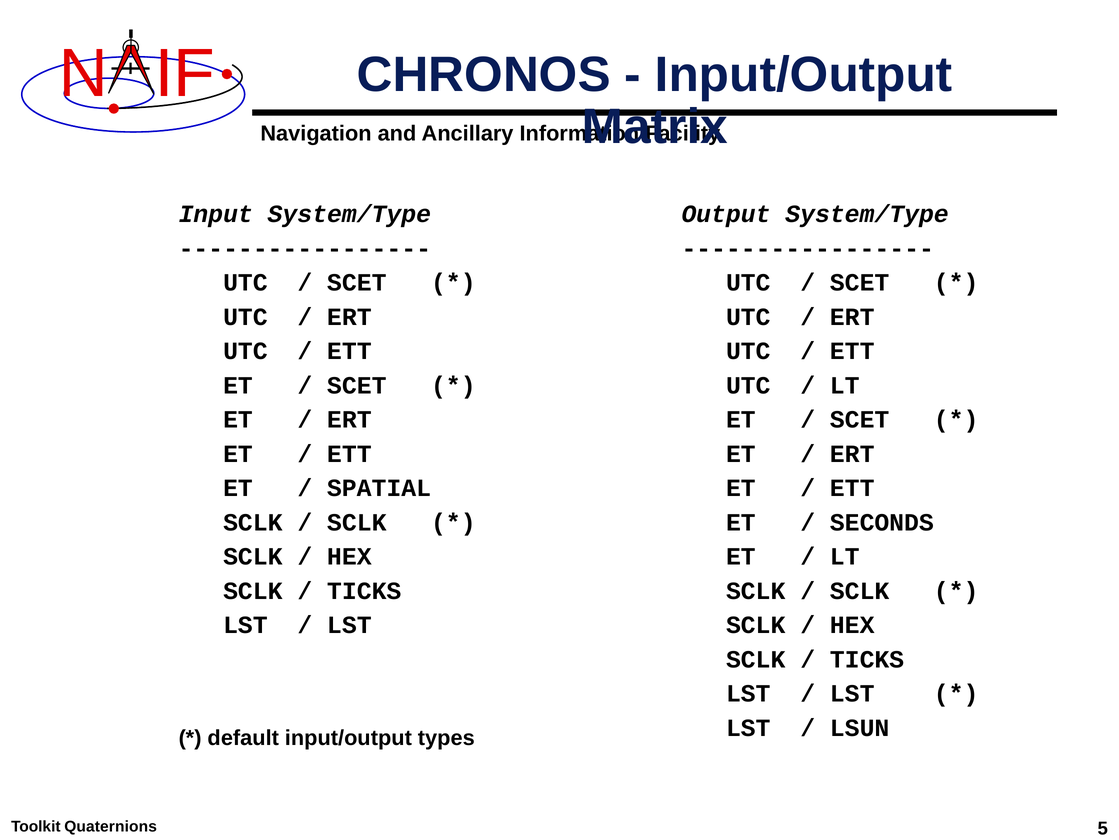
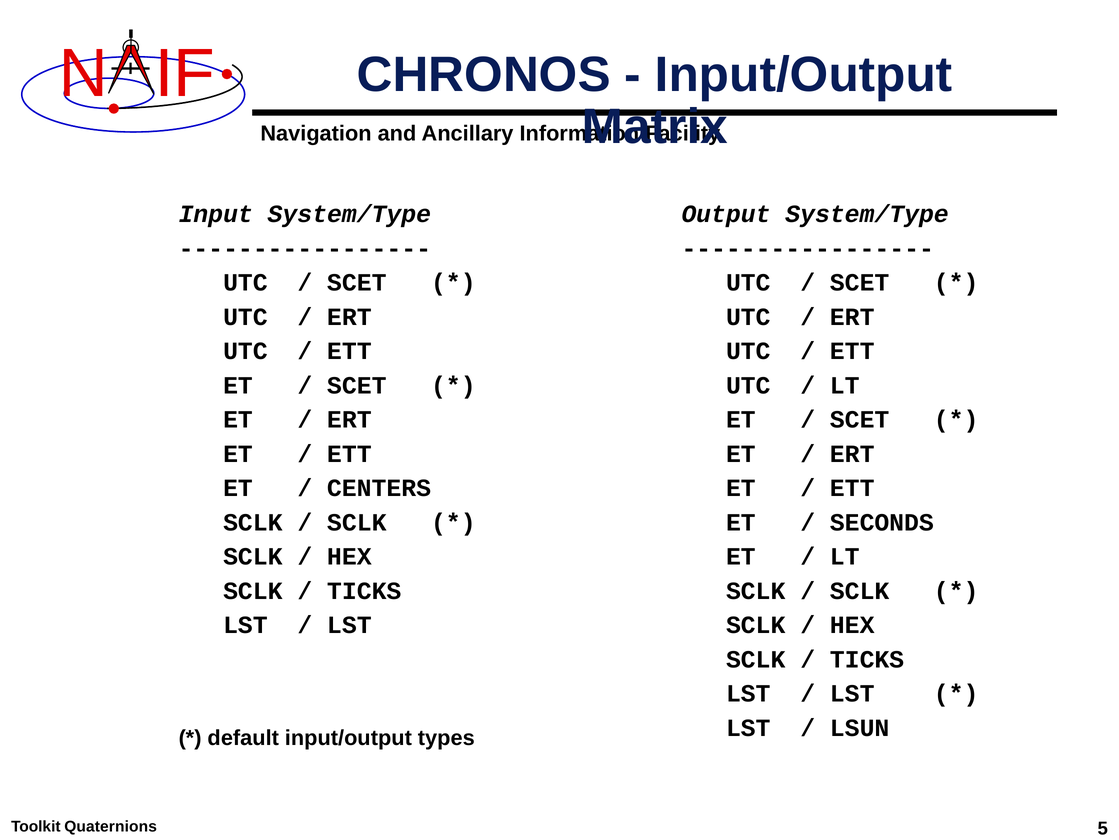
SPATIAL: SPATIAL -> CENTERS
